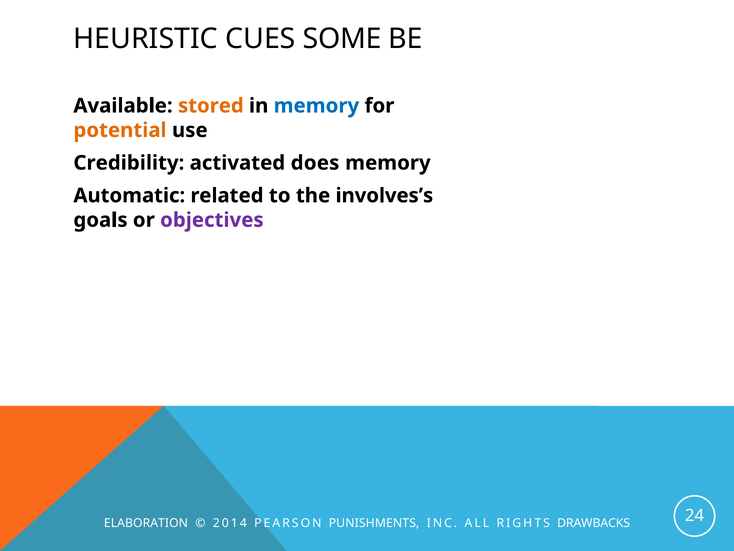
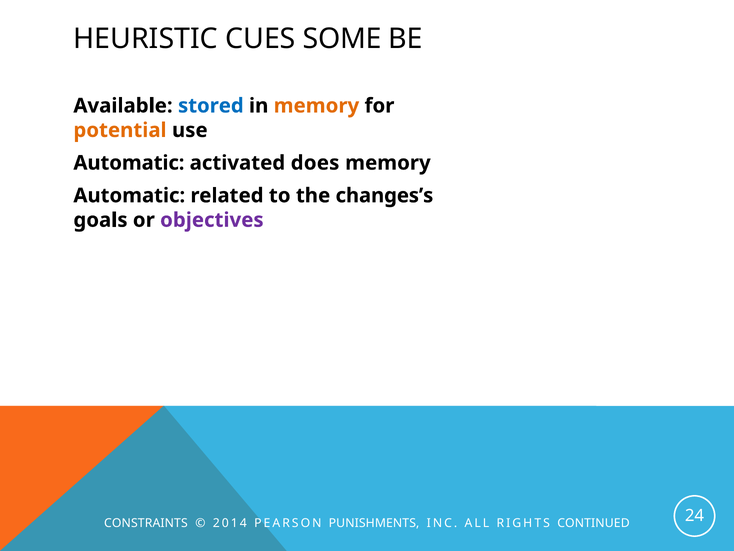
stored colour: orange -> blue
memory at (316, 106) colour: blue -> orange
Credibility at (129, 163): Credibility -> Automatic
involves’s: involves’s -> changes’s
ELABORATION: ELABORATION -> CONSTRAINTS
DRAWBACKS: DRAWBACKS -> CONTINUED
